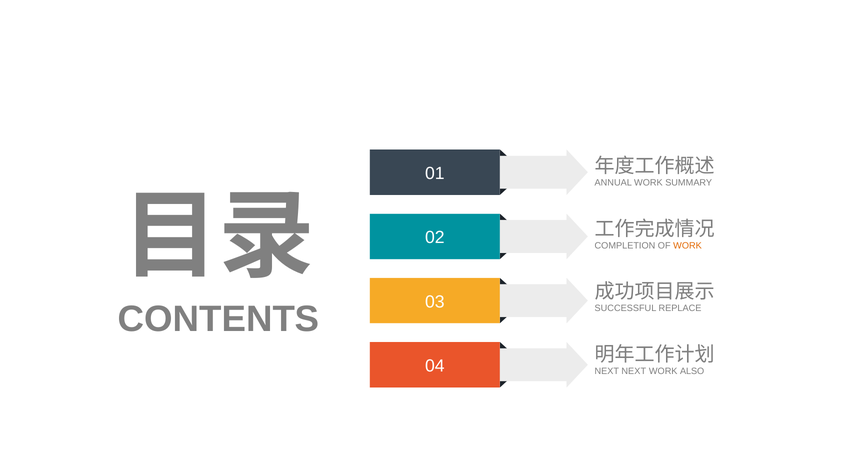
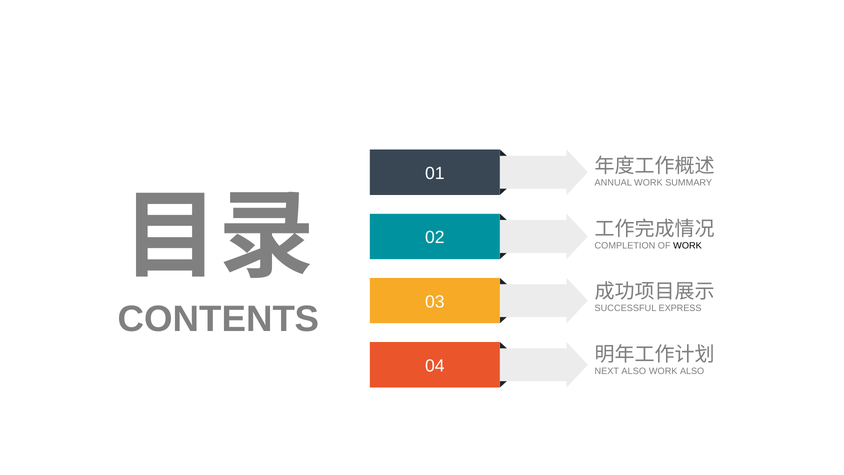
WORK at (688, 246) colour: orange -> black
REPLACE: REPLACE -> EXPRESS
NEXT NEXT: NEXT -> ALSO
